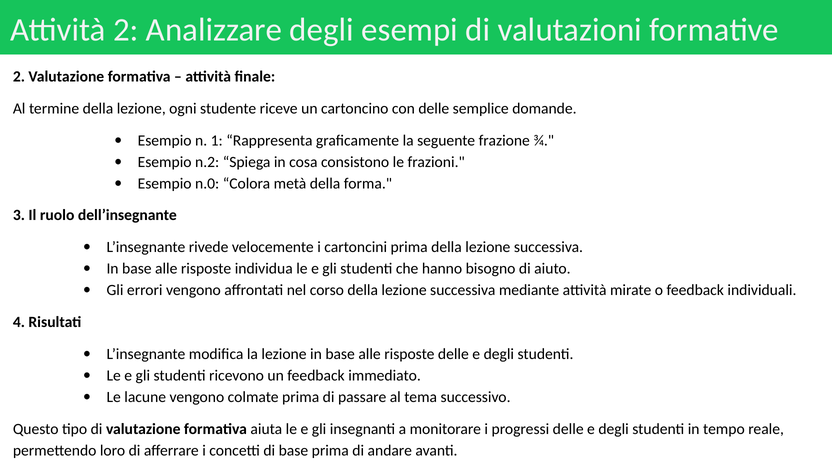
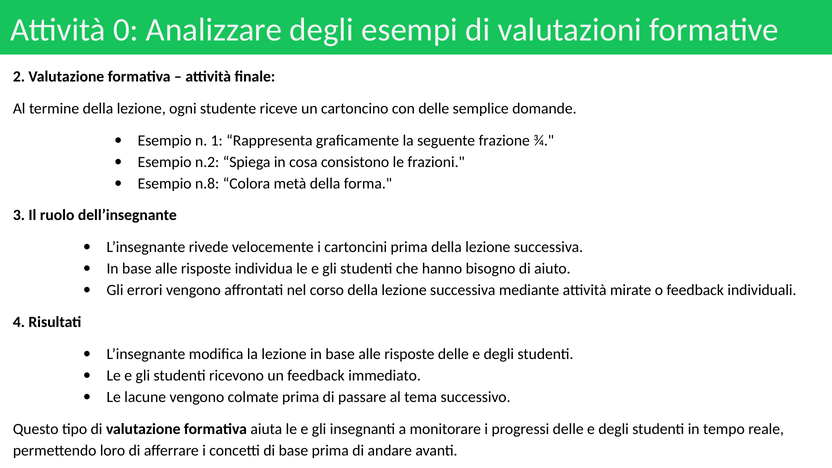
Attività 2: 2 -> 0
n.0: n.0 -> n.8
